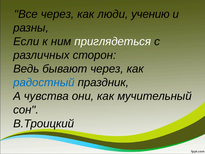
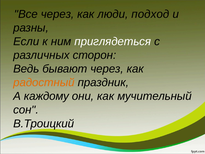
учению: учению -> подход
радостный colour: blue -> orange
чувства: чувства -> каждому
